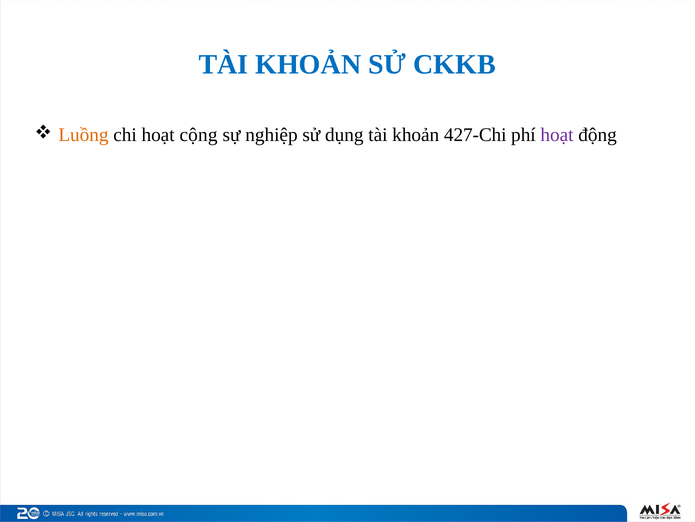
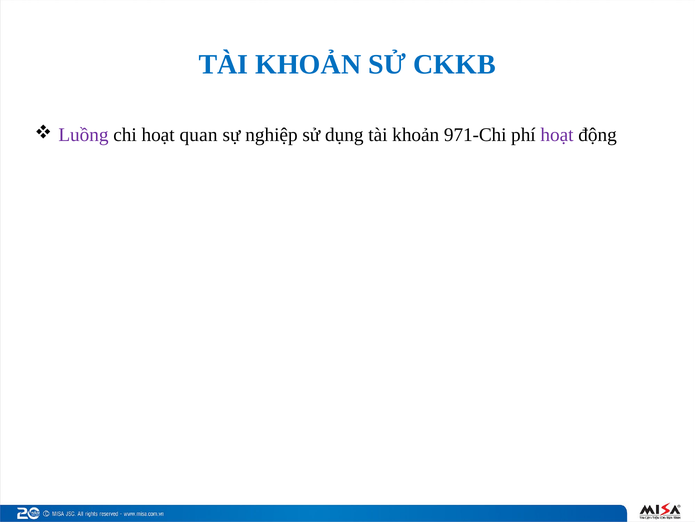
Luồng colour: orange -> purple
cộng: cộng -> quan
427-Chi: 427-Chi -> 971-Chi
